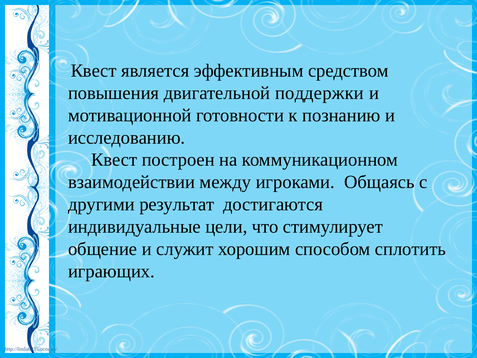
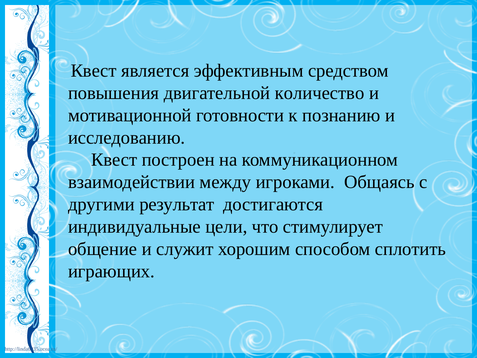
поддержки: поддержки -> количество
